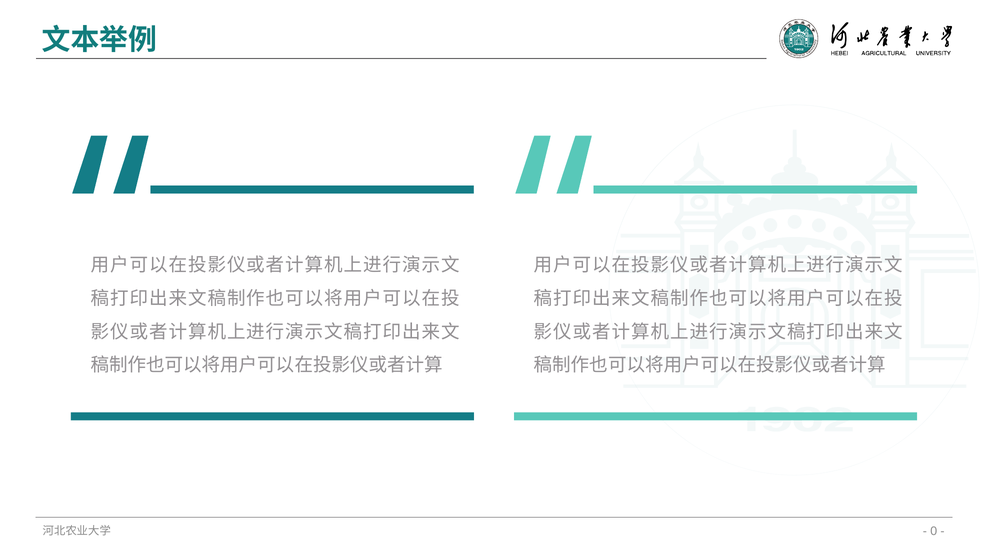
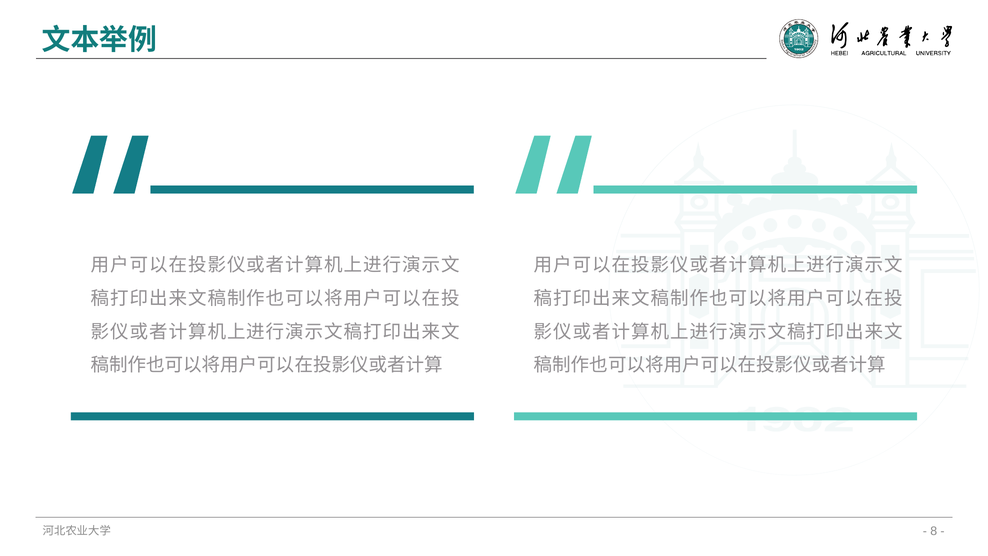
0: 0 -> 8
